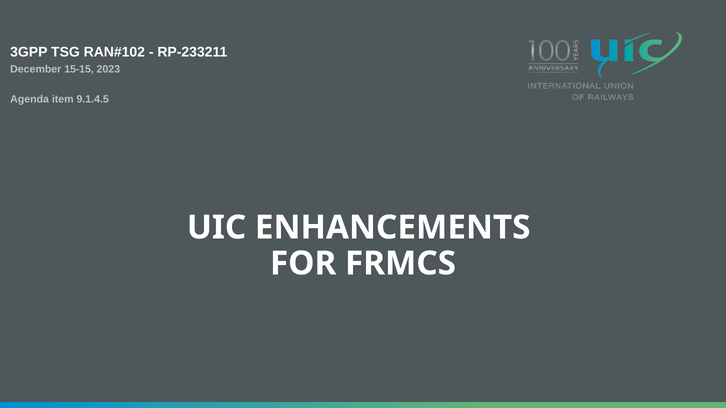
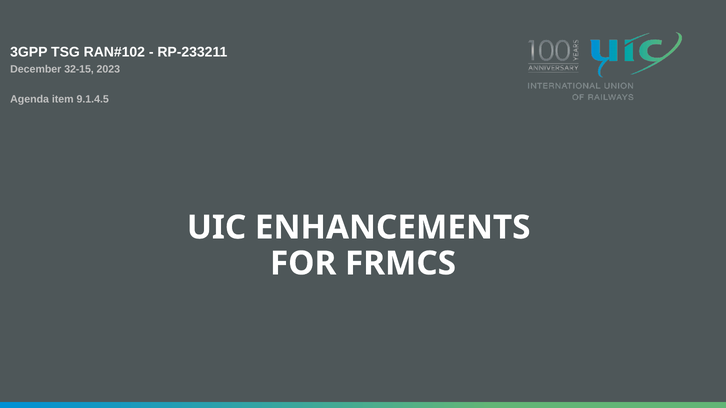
15-15: 15-15 -> 32-15
